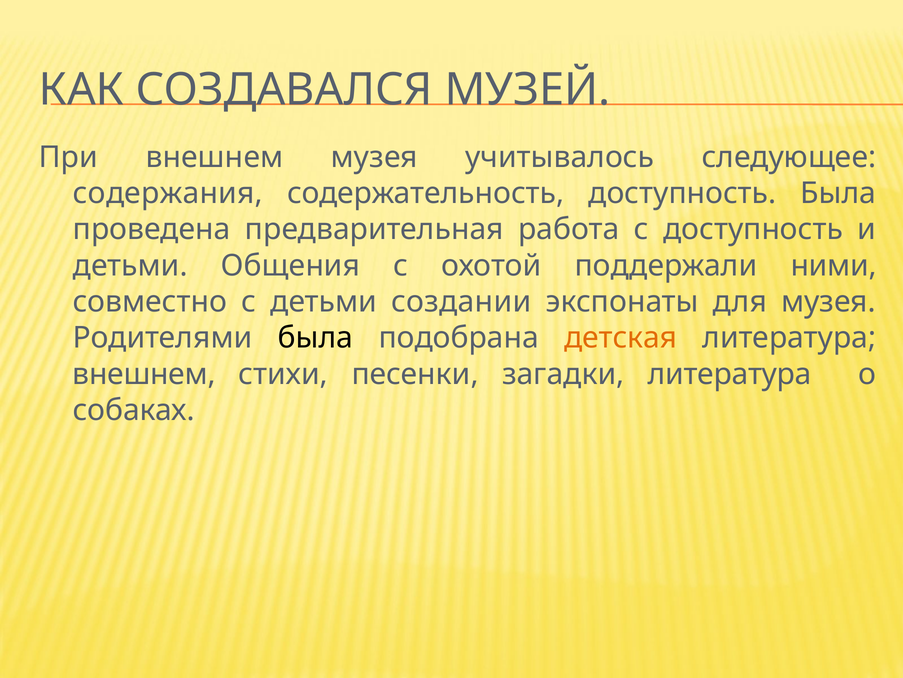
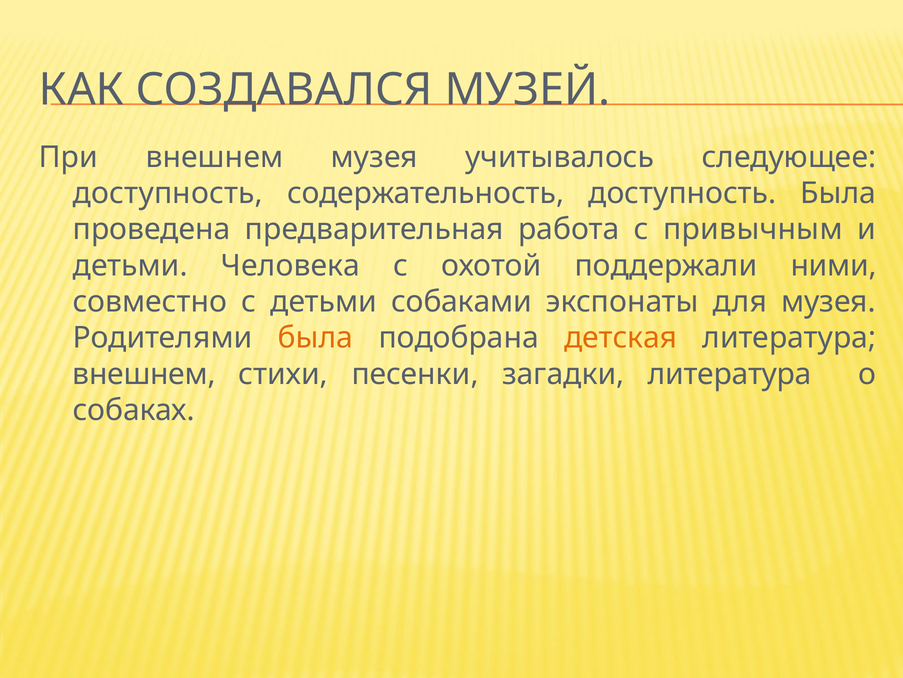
содержания at (168, 193): содержания -> доступность
с доступность: доступность -> привычным
Общения: Общения -> Человека
создании: создании -> собаками
была at (316, 338) colour: black -> orange
